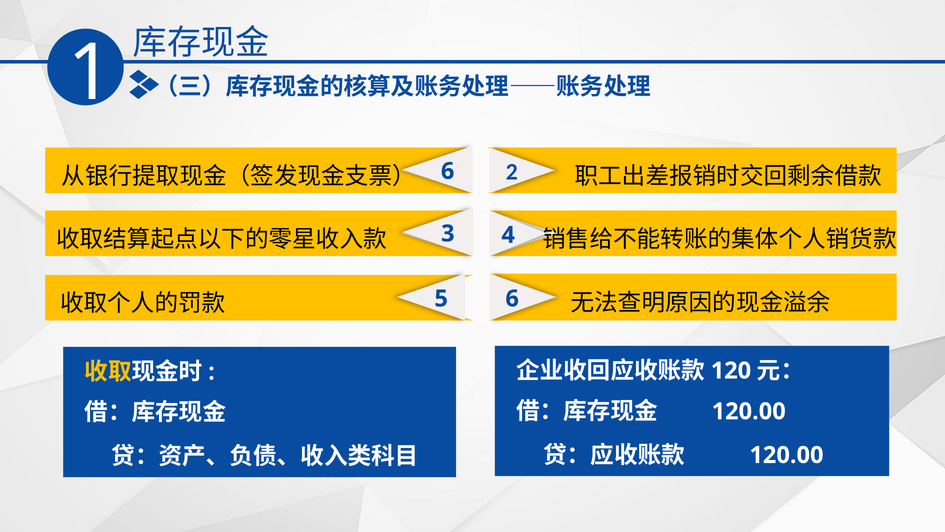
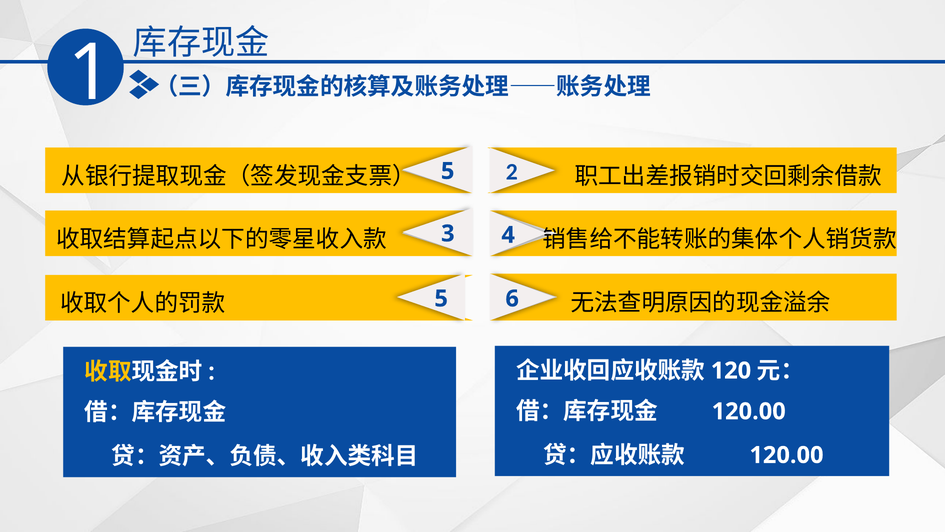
6 at (448, 171): 6 -> 5
